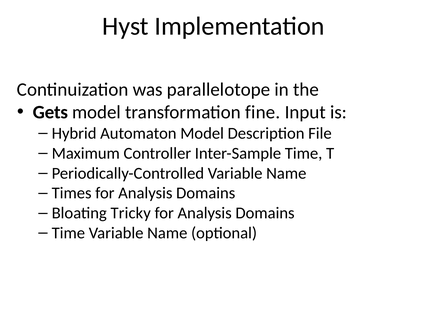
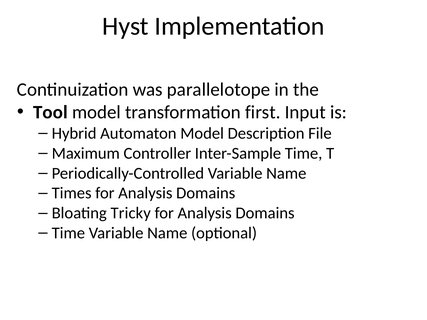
Gets: Gets -> Tool
fine: fine -> first
